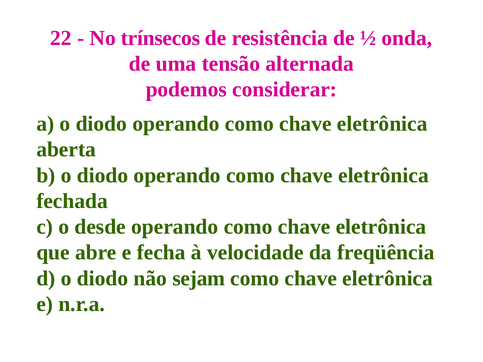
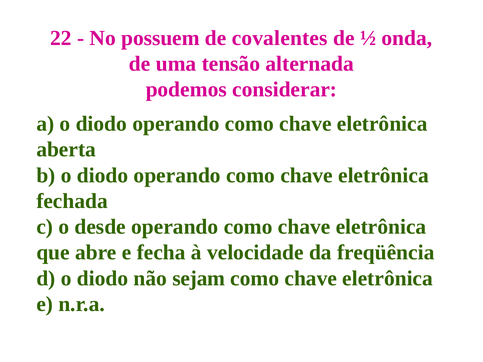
trínsecos: trínsecos -> possuem
resistência: resistência -> covalentes
